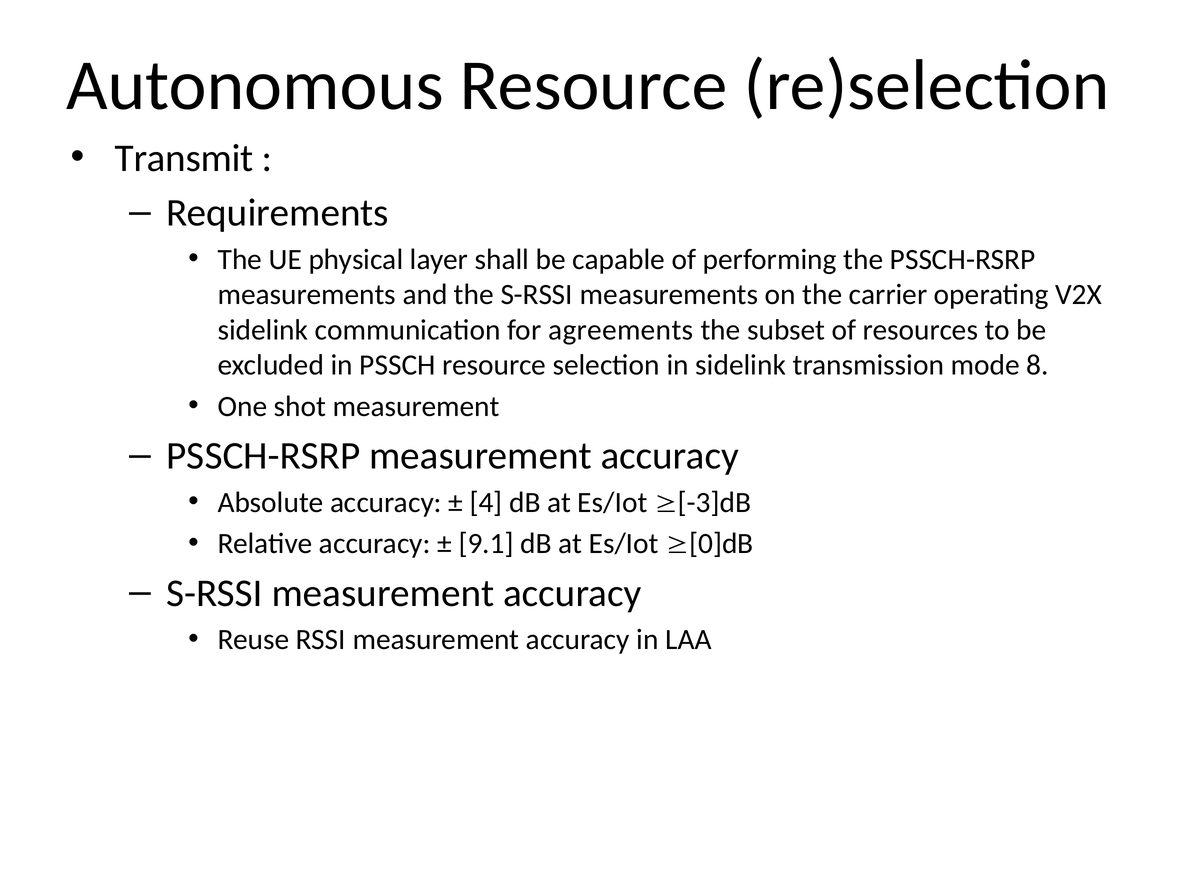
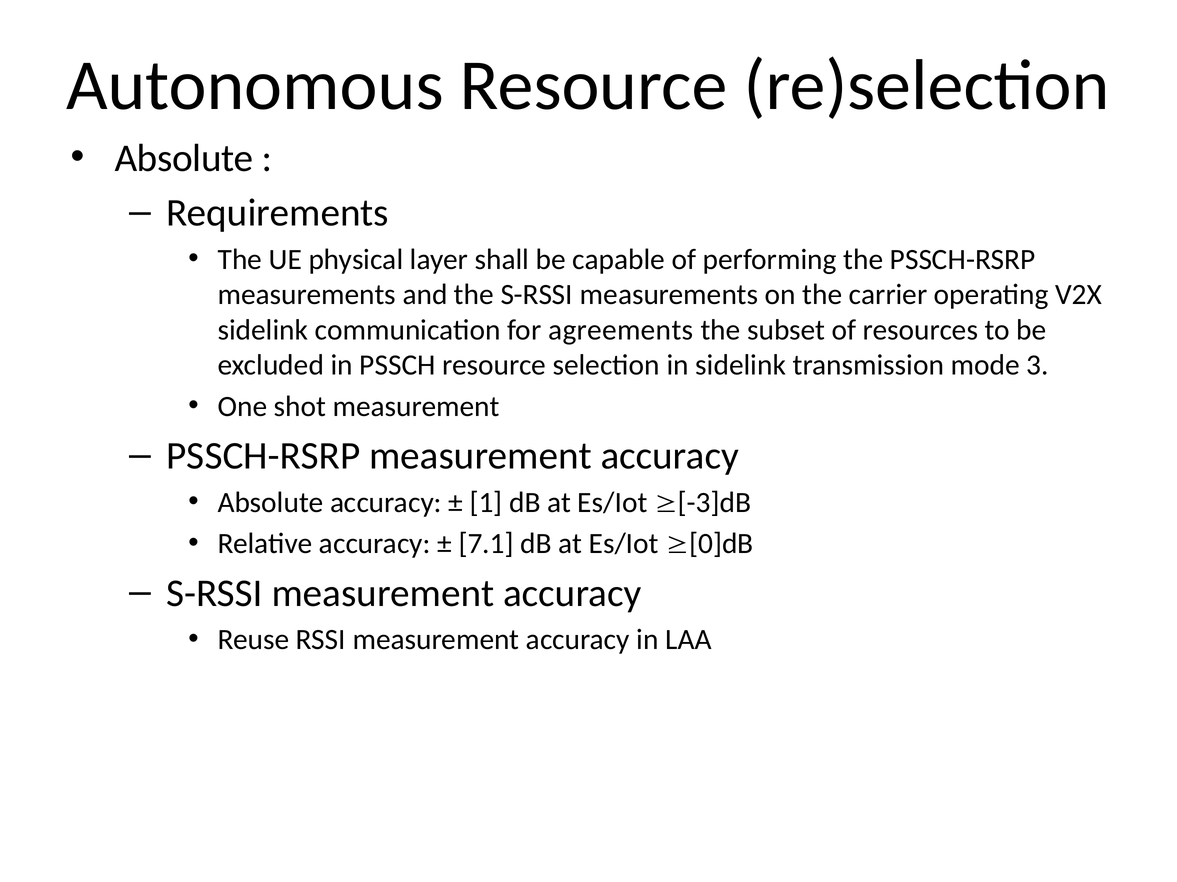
Transmit at (184, 158): Transmit -> Absolute
8: 8 -> 3
4: 4 -> 1
9.1: 9.1 -> 7.1
